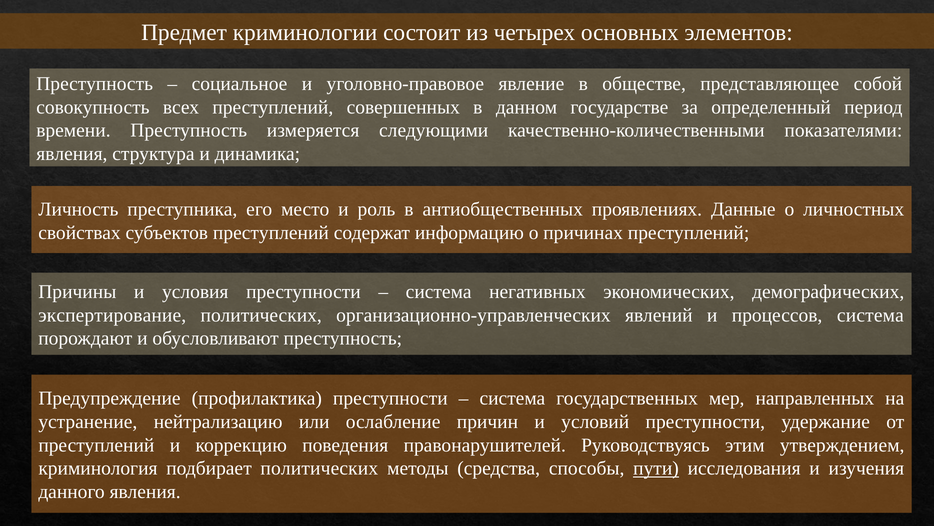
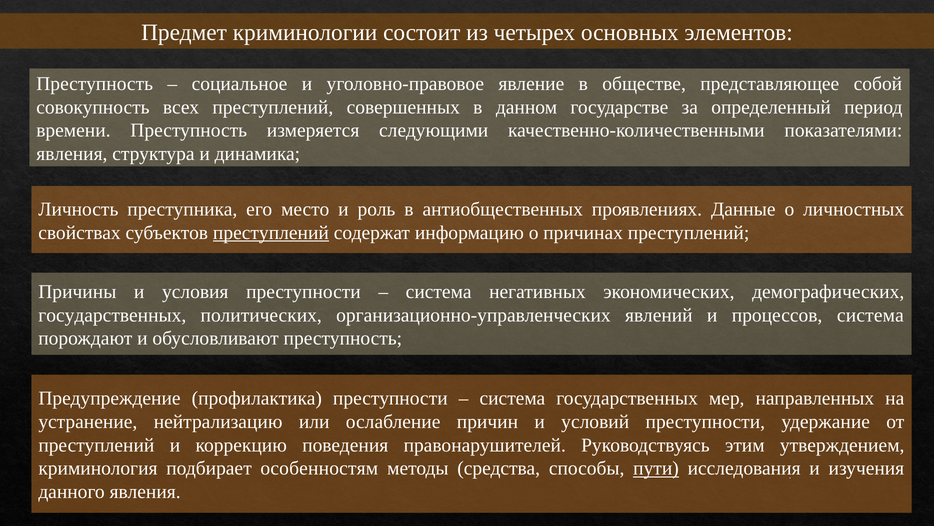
преступлений at (271, 232) underline: none -> present
экспертирование at (112, 315): экспертирование -> государственных
подбирает политических: политических -> особенностям
